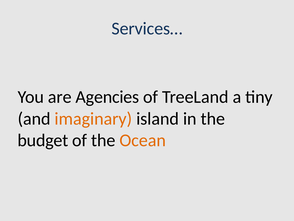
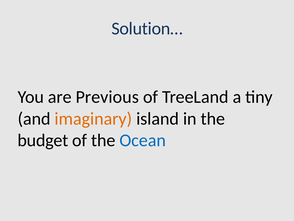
Services…: Services… -> Solution…
Agencies: Agencies -> Previous
Ocean colour: orange -> blue
